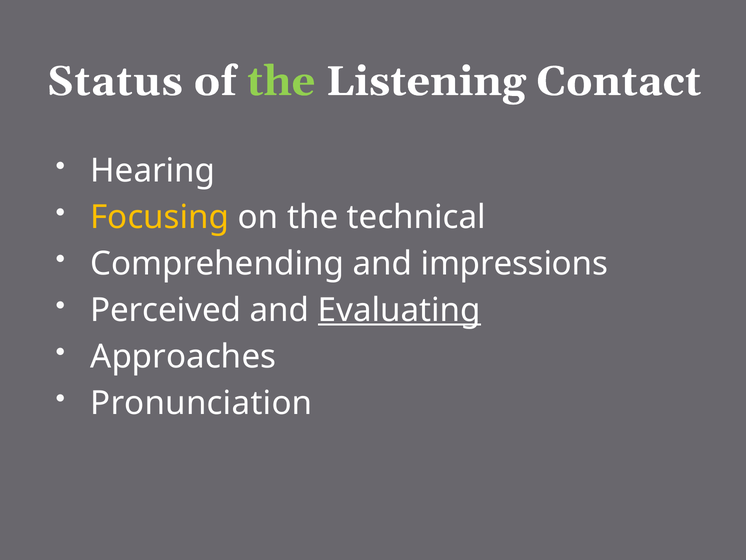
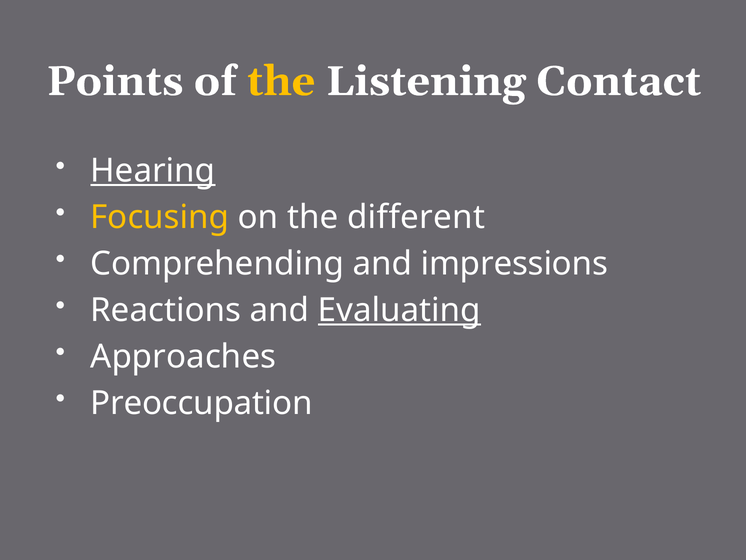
Status: Status -> Points
the at (281, 81) colour: light green -> yellow
Hearing underline: none -> present
technical: technical -> different
Perceived: Perceived -> Reactions
Pronunciation: Pronunciation -> Preoccupation
